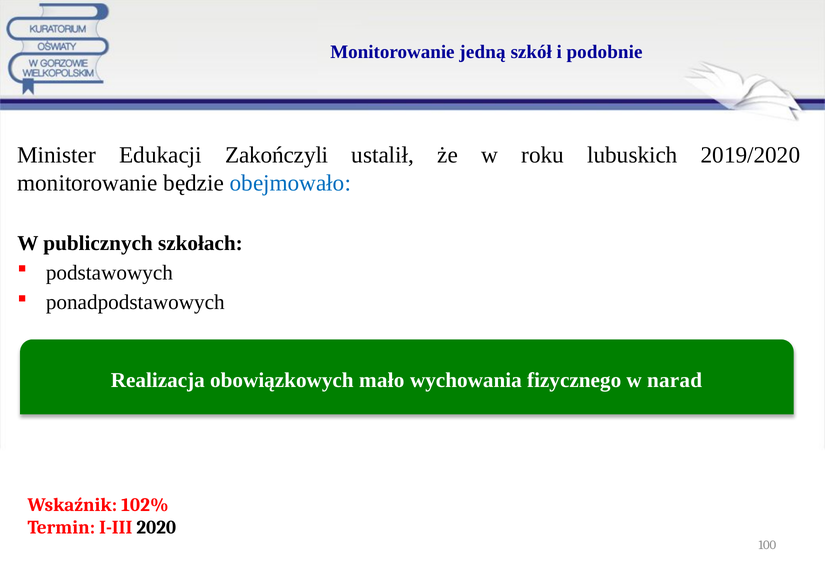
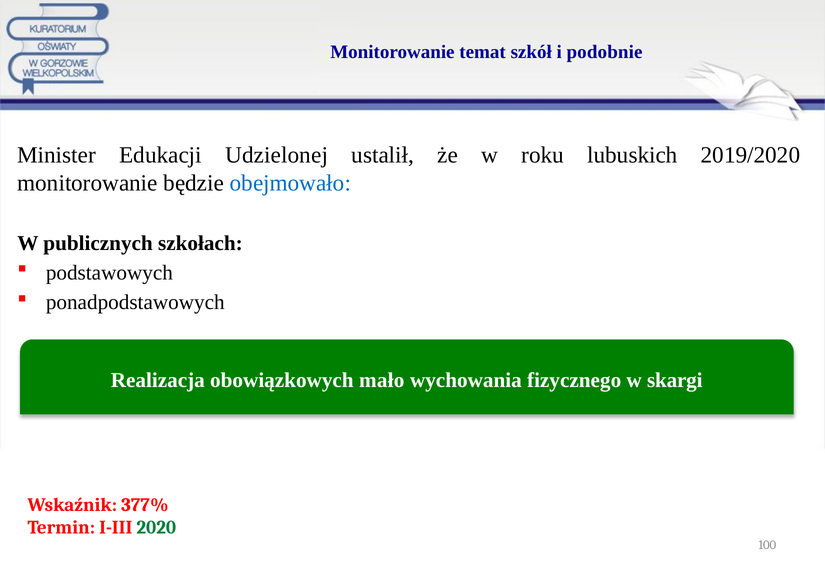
jedną: jedną -> temat
Zakończyli: Zakończyli -> Udzielonej
narad: narad -> skargi
102%: 102% -> 377%
2020 colour: black -> green
